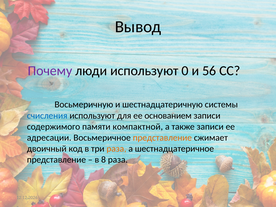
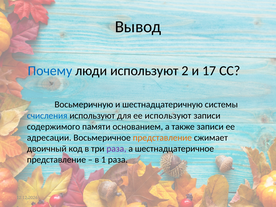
Почему colour: purple -> blue
0: 0 -> 2
56: 56 -> 17
ее основанием: основанием -> используют
компактной: компактной -> основанием
раза at (116, 149) colour: orange -> purple
8: 8 -> 1
